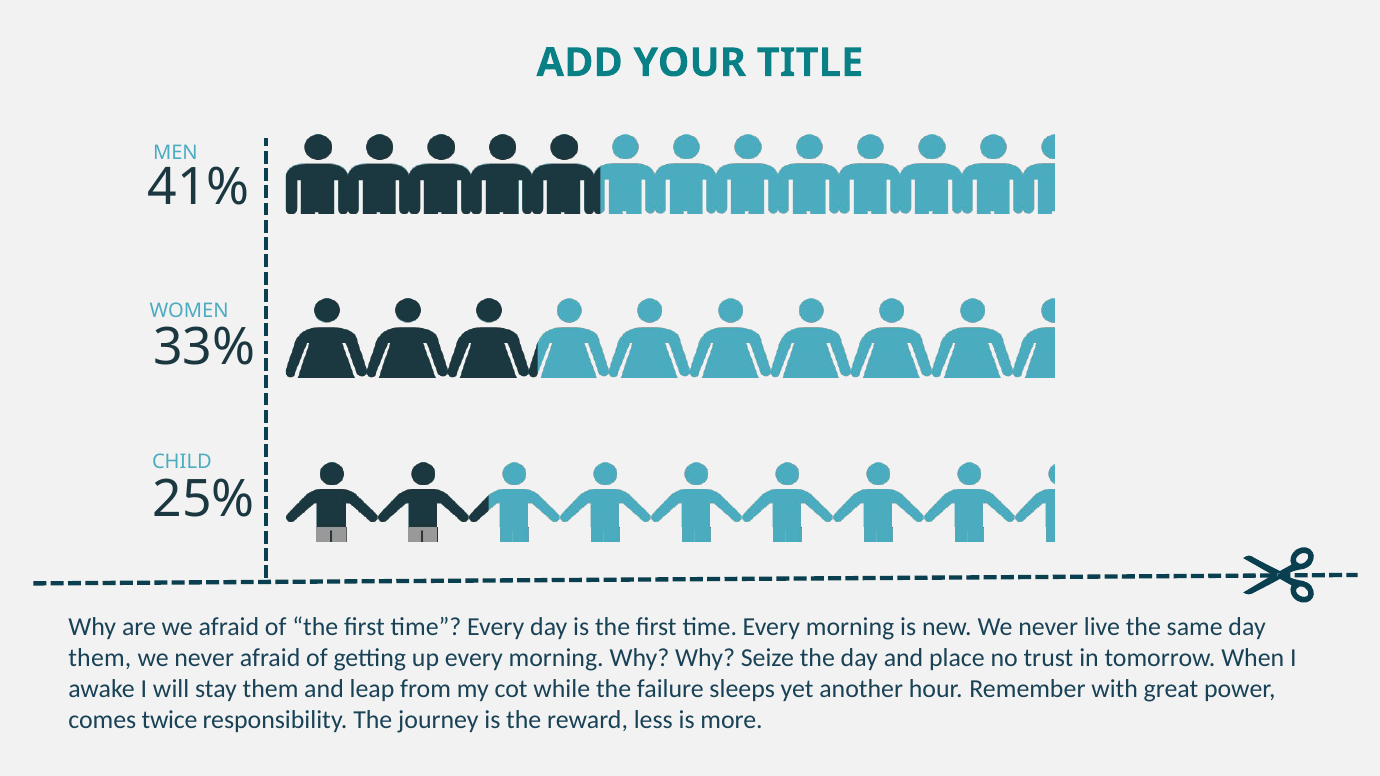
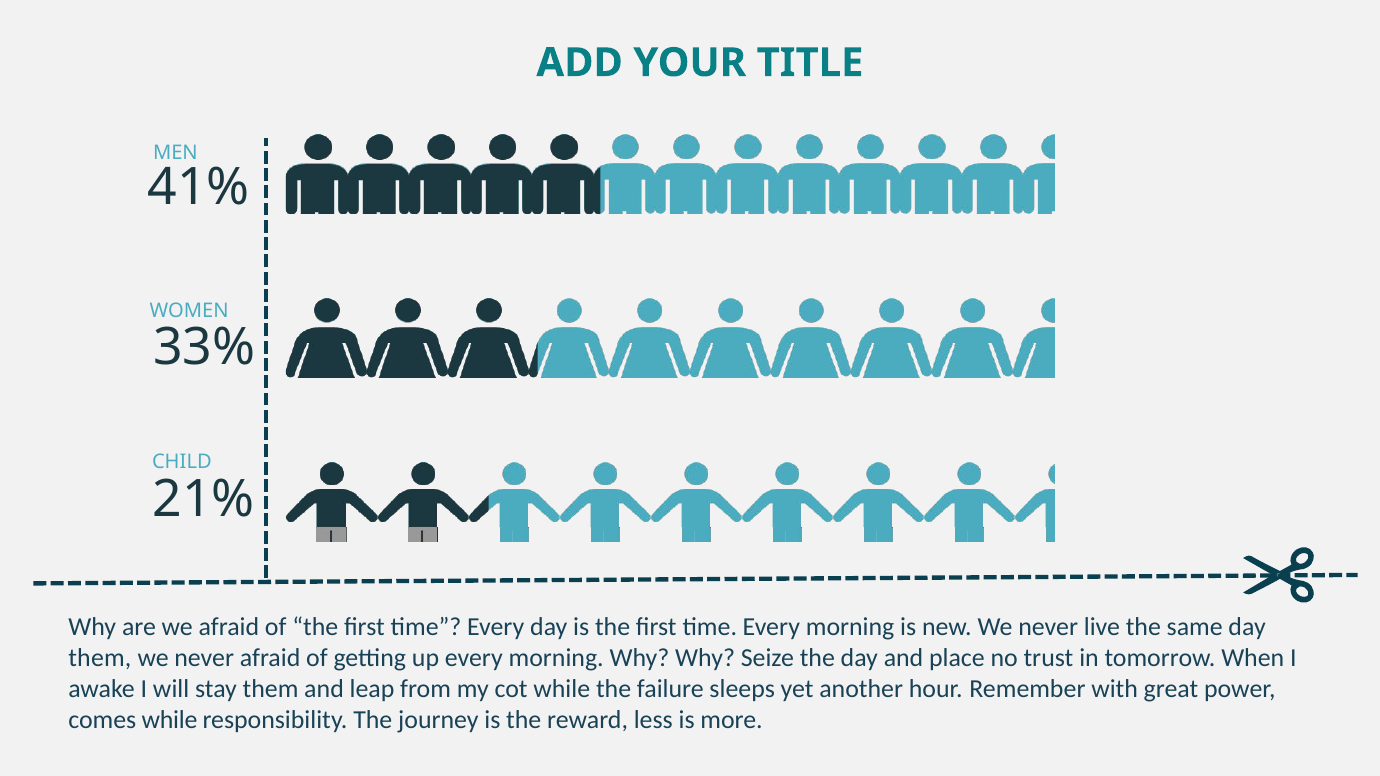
25%: 25% -> 21%
comes twice: twice -> while
